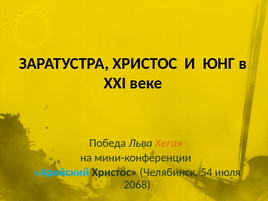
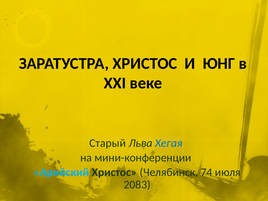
Победа: Победа -> Старый
Хегая colour: orange -> blue
54: 54 -> 74
2068: 2068 -> 2083
